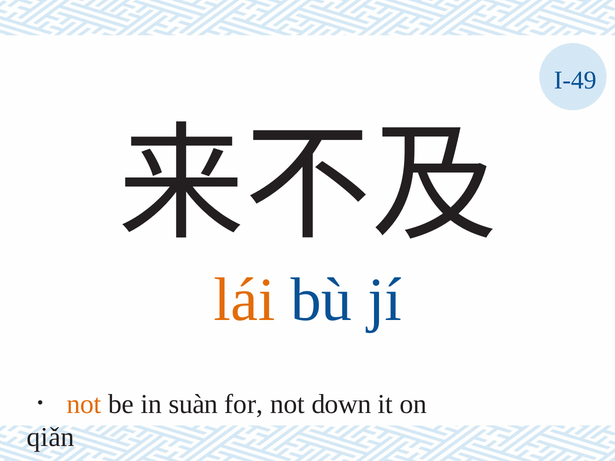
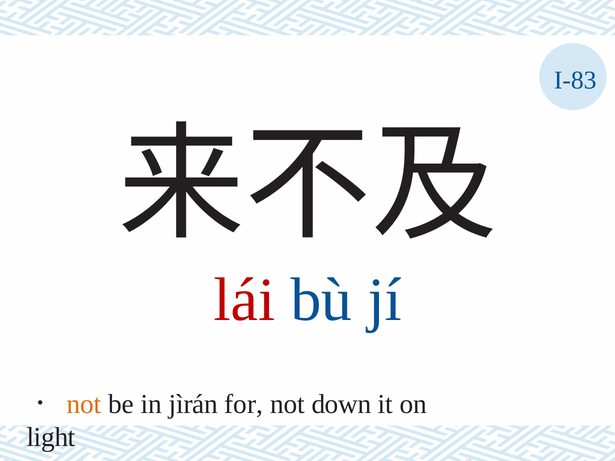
I-49: I-49 -> I-83
lái colour: orange -> red
suàn: suàn -> jìrán
qiǎn: qiǎn -> light
